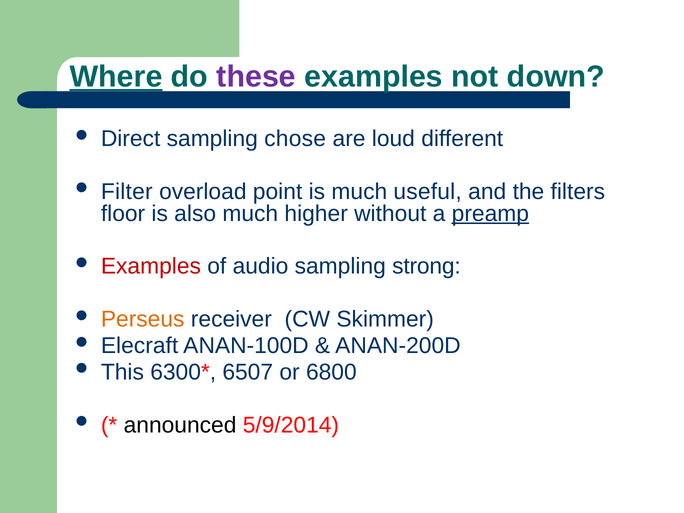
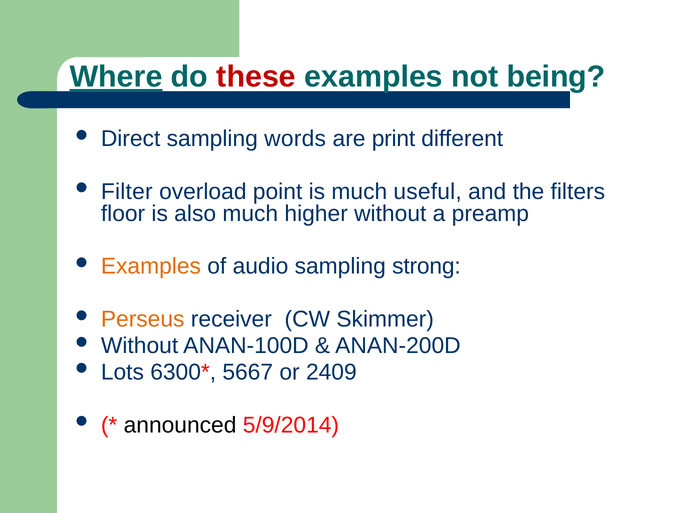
these colour: purple -> red
down: down -> being
chose: chose -> words
loud: loud -> print
preamp underline: present -> none
Examples at (151, 266) colour: red -> orange
Elecraft at (140, 346): Elecraft -> Without
This: This -> Lots
6507: 6507 -> 5667
6800: 6800 -> 2409
